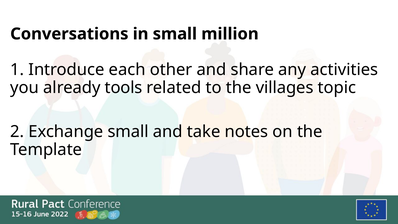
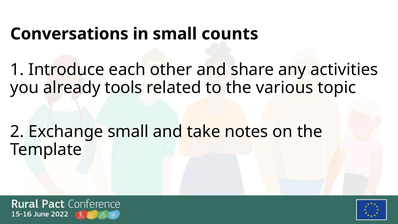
million: million -> counts
villages: villages -> various
